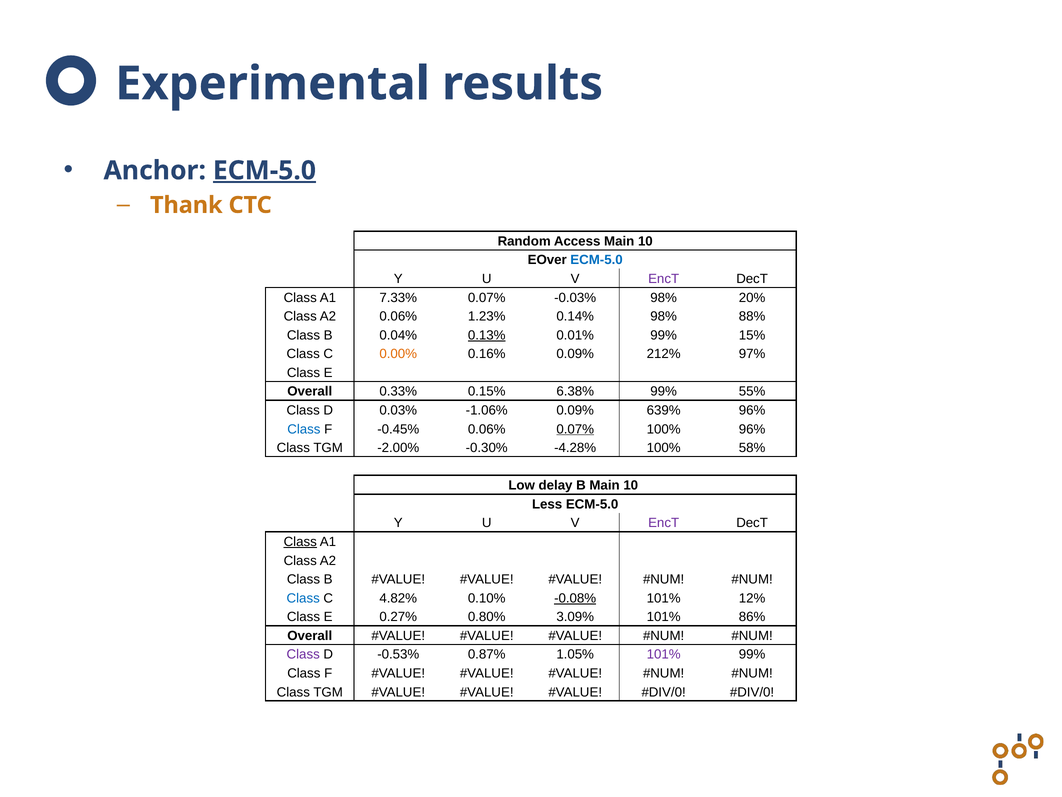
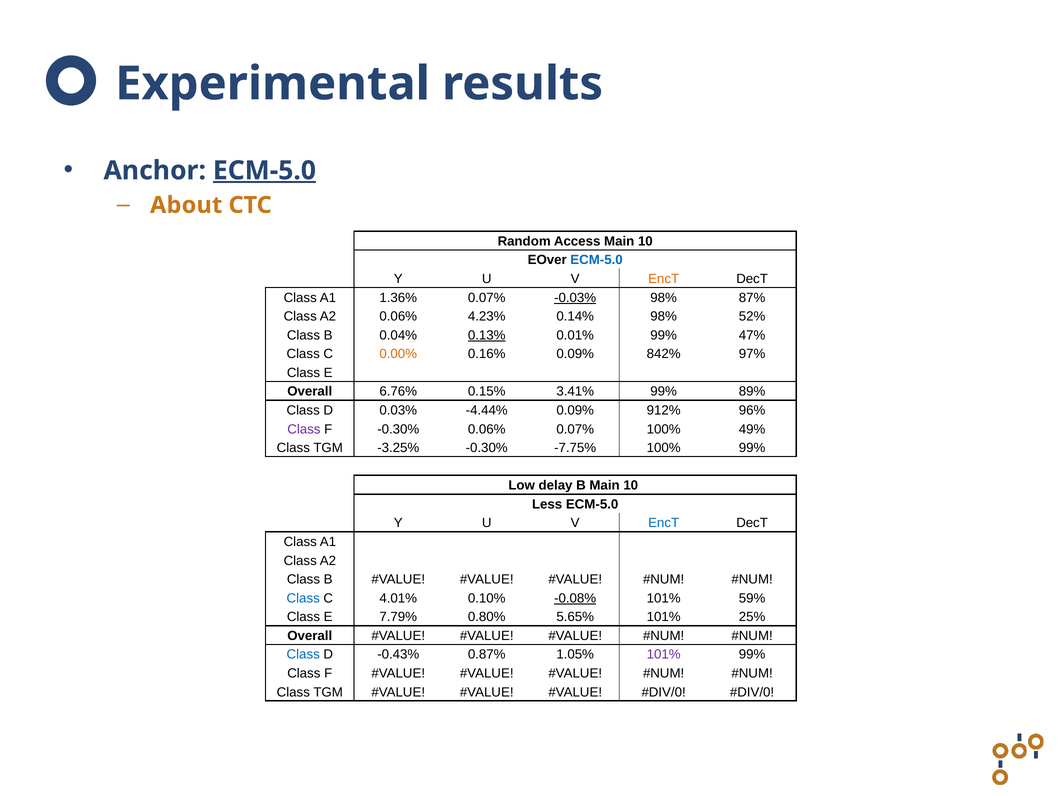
Thank: Thank -> About
EncT at (664, 279) colour: purple -> orange
7.33%: 7.33% -> 1.36%
-0.03% underline: none -> present
20%: 20% -> 87%
1.23%: 1.23% -> 4.23%
88%: 88% -> 52%
15%: 15% -> 47%
212%: 212% -> 842%
0.33%: 0.33% -> 6.76%
6.38%: 6.38% -> 3.41%
55%: 55% -> 89%
-1.06%: -1.06% -> -4.44%
639%: 639% -> 912%
Class at (304, 429) colour: blue -> purple
F -0.45%: -0.45% -> -0.30%
0.07% at (575, 429) underline: present -> none
100% 96%: 96% -> 49%
-2.00%: -2.00% -> -3.25%
-4.28%: -4.28% -> -7.75%
100% 58%: 58% -> 99%
EncT at (664, 523) colour: purple -> blue
Class at (300, 541) underline: present -> none
4.82%: 4.82% -> 4.01%
12%: 12% -> 59%
0.27%: 0.27% -> 7.79%
3.09%: 3.09% -> 5.65%
86%: 86% -> 25%
Class at (303, 654) colour: purple -> blue
-0.53%: -0.53% -> -0.43%
